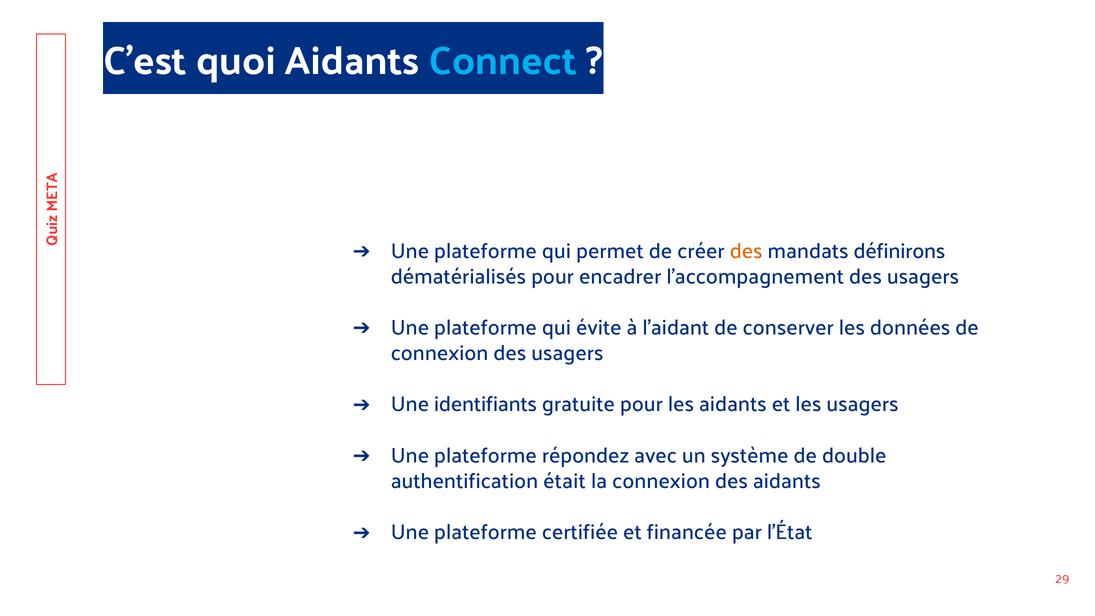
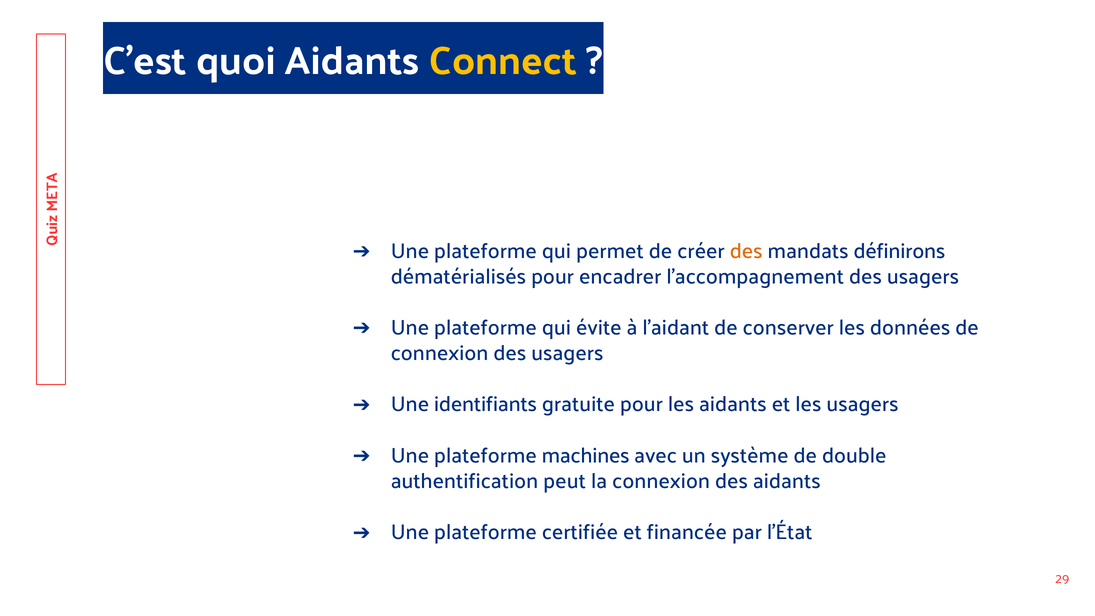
Connect colour: light blue -> yellow
répondez: répondez -> machines
était: était -> peut
